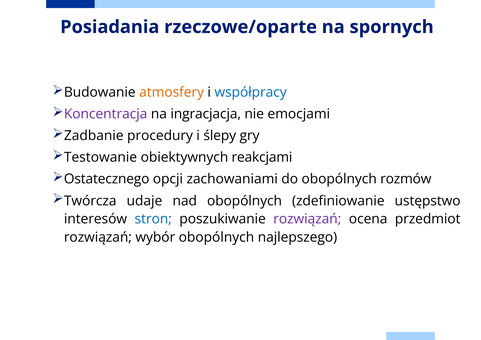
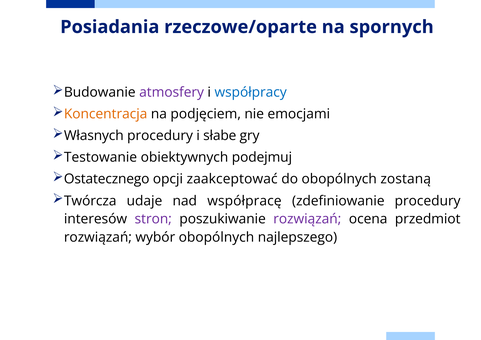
atmosfery colour: orange -> purple
Koncentracja colour: purple -> orange
ingracjacja: ingracjacja -> podjęciem
Zadbanie: Zadbanie -> Własnych
ślepy: ślepy -> słabe
reakcjami: reakcjami -> podejmuj
zachowaniami: zachowaniami -> zaakceptować
rozmów: rozmów -> zostaną
nad obopólnych: obopólnych -> współpracę
zdefiniowanie ustępstwo: ustępstwo -> procedury
stron colour: blue -> purple
